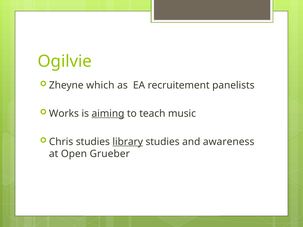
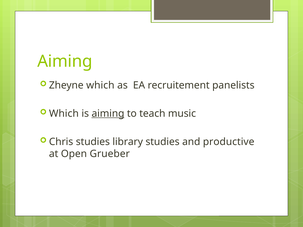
Ogilvie at (65, 61): Ogilvie -> Aiming
Works at (64, 114): Works -> Which
library underline: present -> none
awareness: awareness -> productive
